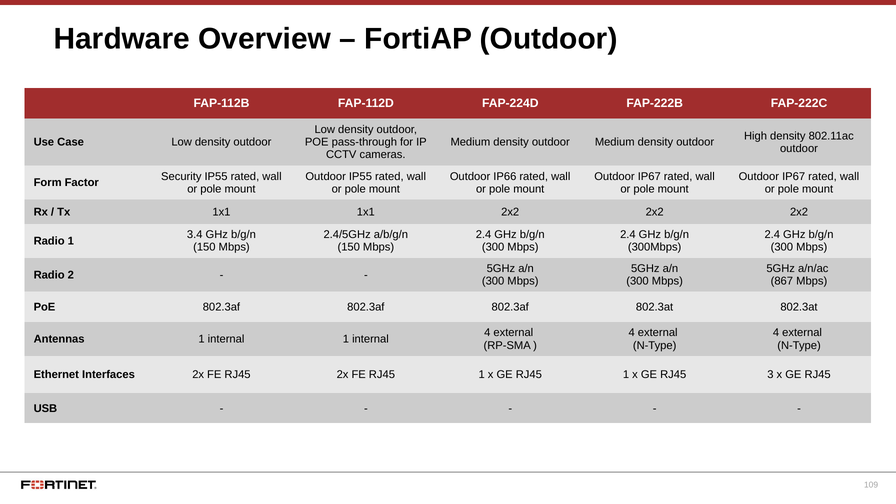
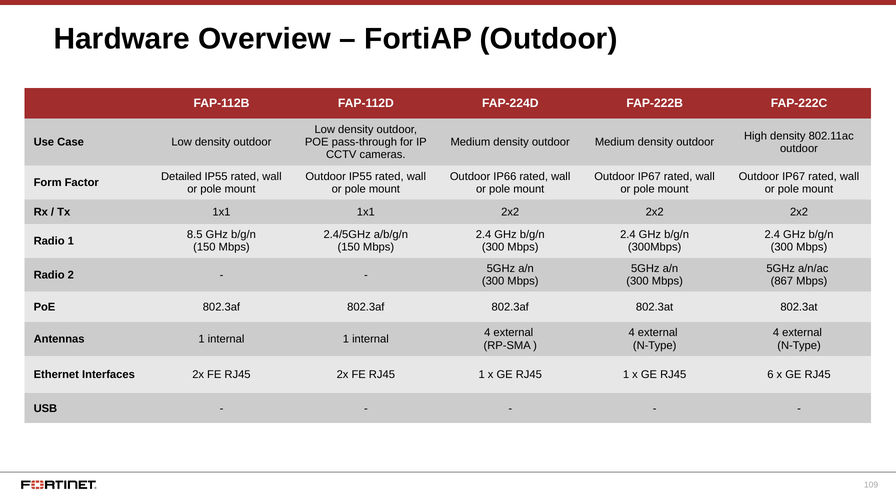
Security: Security -> Detailed
3.4: 3.4 -> 8.5
3: 3 -> 6
